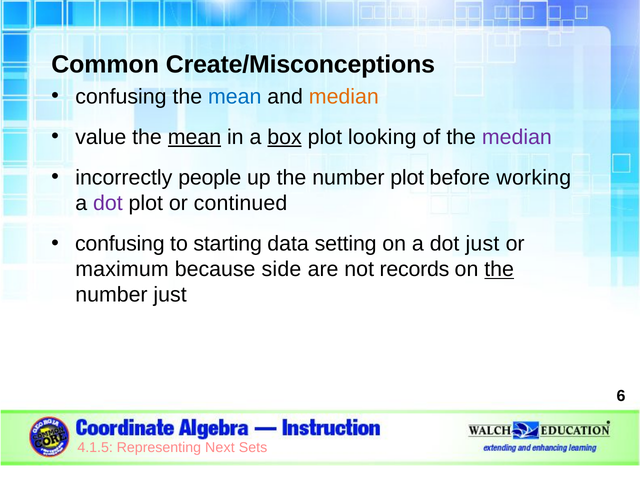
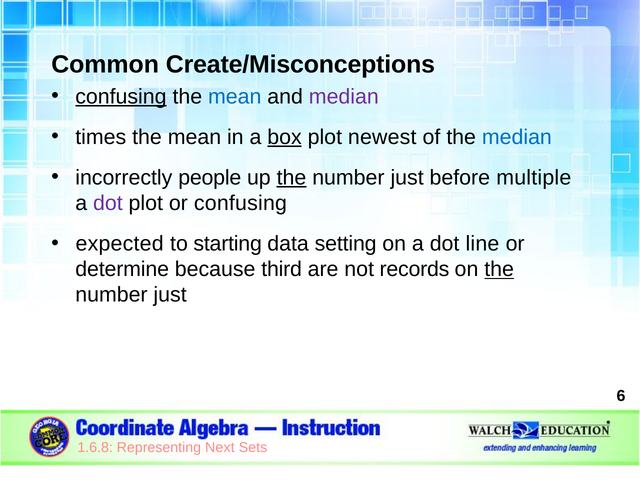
confusing at (121, 97) underline: none -> present
median at (344, 97) colour: orange -> purple
value: value -> times
mean at (194, 137) underline: present -> none
looking: looking -> newest
median at (517, 137) colour: purple -> blue
the at (291, 178) underline: none -> present
plot at (407, 178): plot -> just
working: working -> multiple
or continued: continued -> confusing
confusing at (120, 244): confusing -> expected
dot just: just -> line
maximum: maximum -> determine
side: side -> third
4.1.5: 4.1.5 -> 1.6.8
